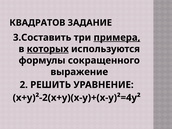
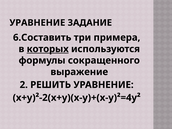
КВАДРАТОВ at (37, 23): КВАДРАТОВ -> УРАВНЕНИЕ
3.Составить: 3.Составить -> 6.Составить
примера underline: present -> none
